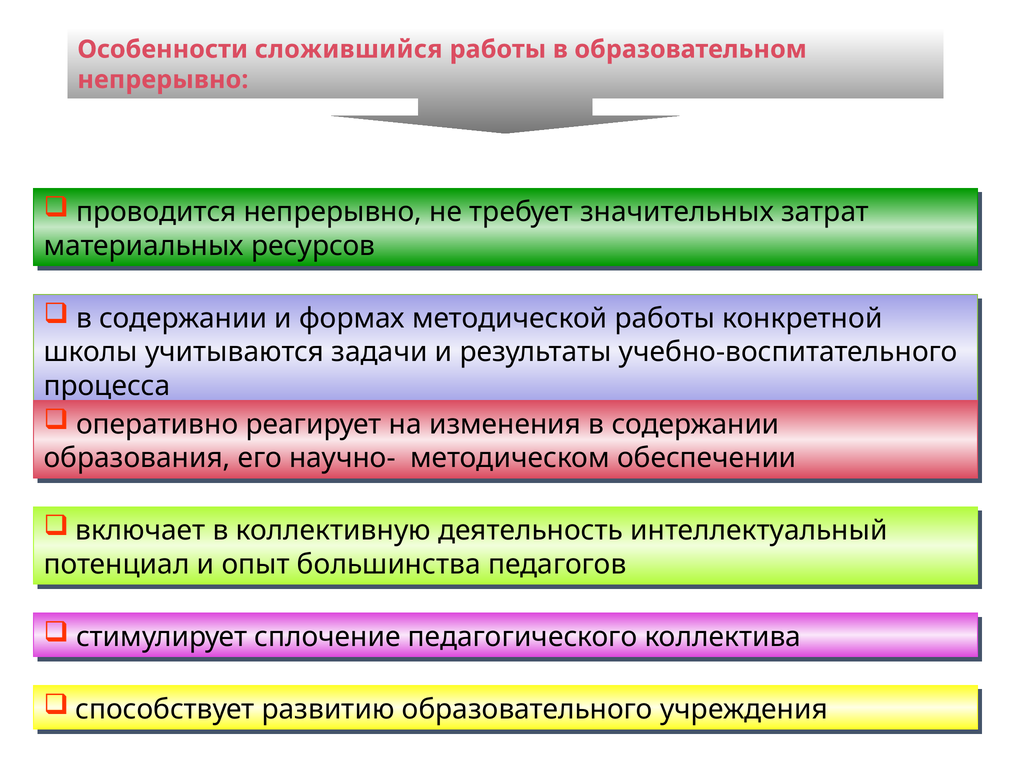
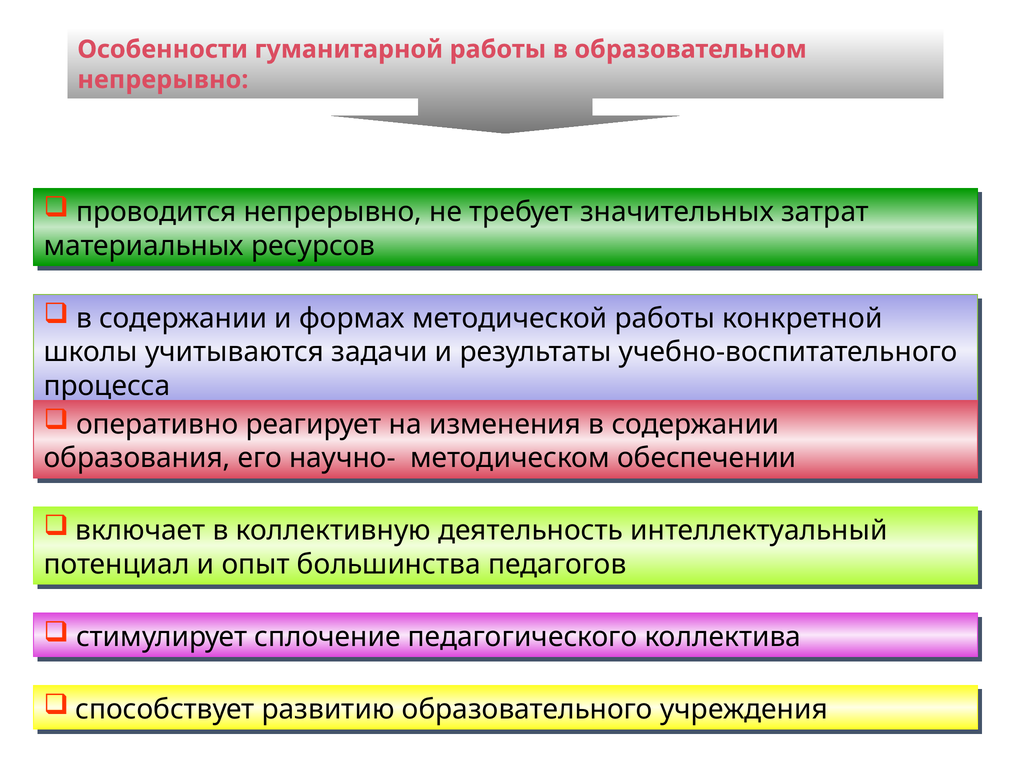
сложившийся: сложившийся -> гуманитарной
